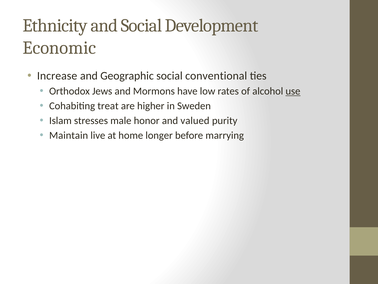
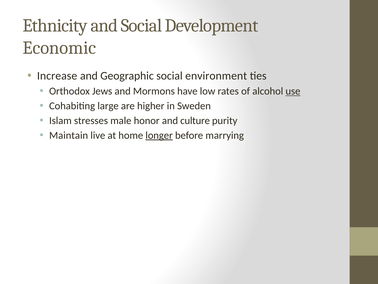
conventional: conventional -> environment
treat: treat -> large
valued: valued -> culture
longer underline: none -> present
